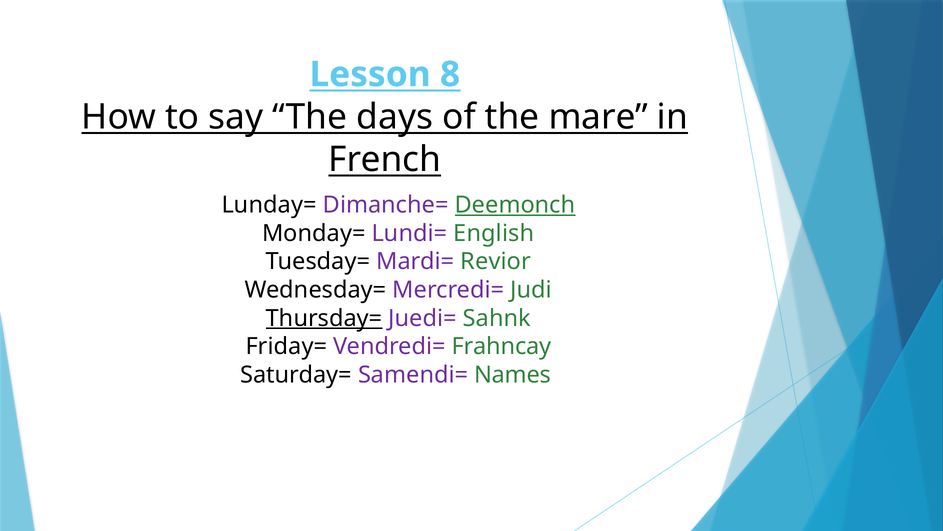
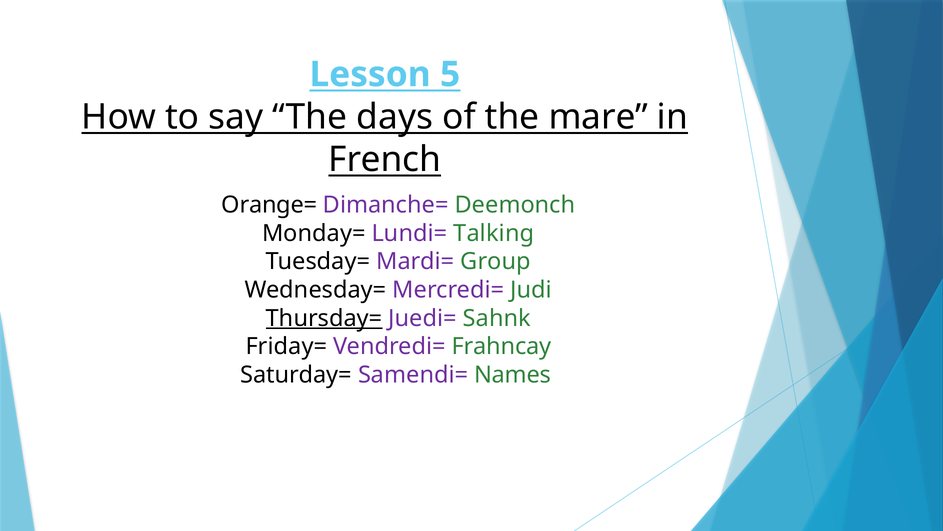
8: 8 -> 5
Lunday=: Lunday= -> Orange=
Deemonch underline: present -> none
English: English -> Talking
Revior: Revior -> Group
